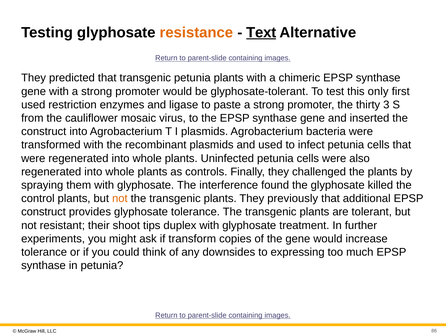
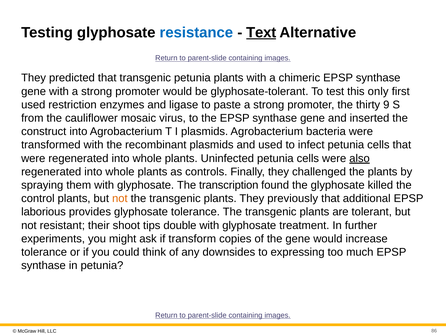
resistance colour: orange -> blue
3: 3 -> 9
also underline: none -> present
interference: interference -> transcription
construct at (43, 212): construct -> laborious
duplex: duplex -> double
